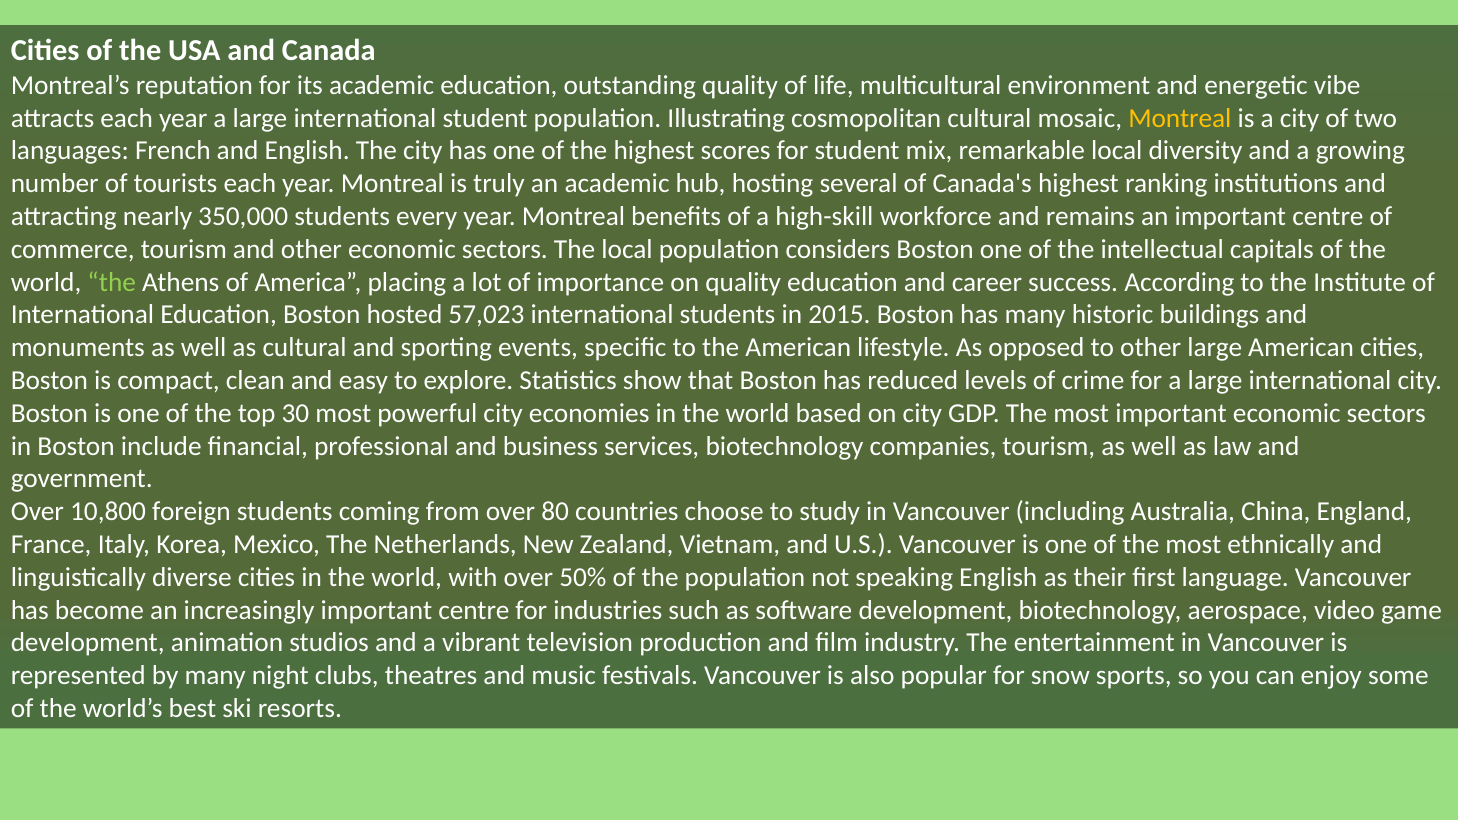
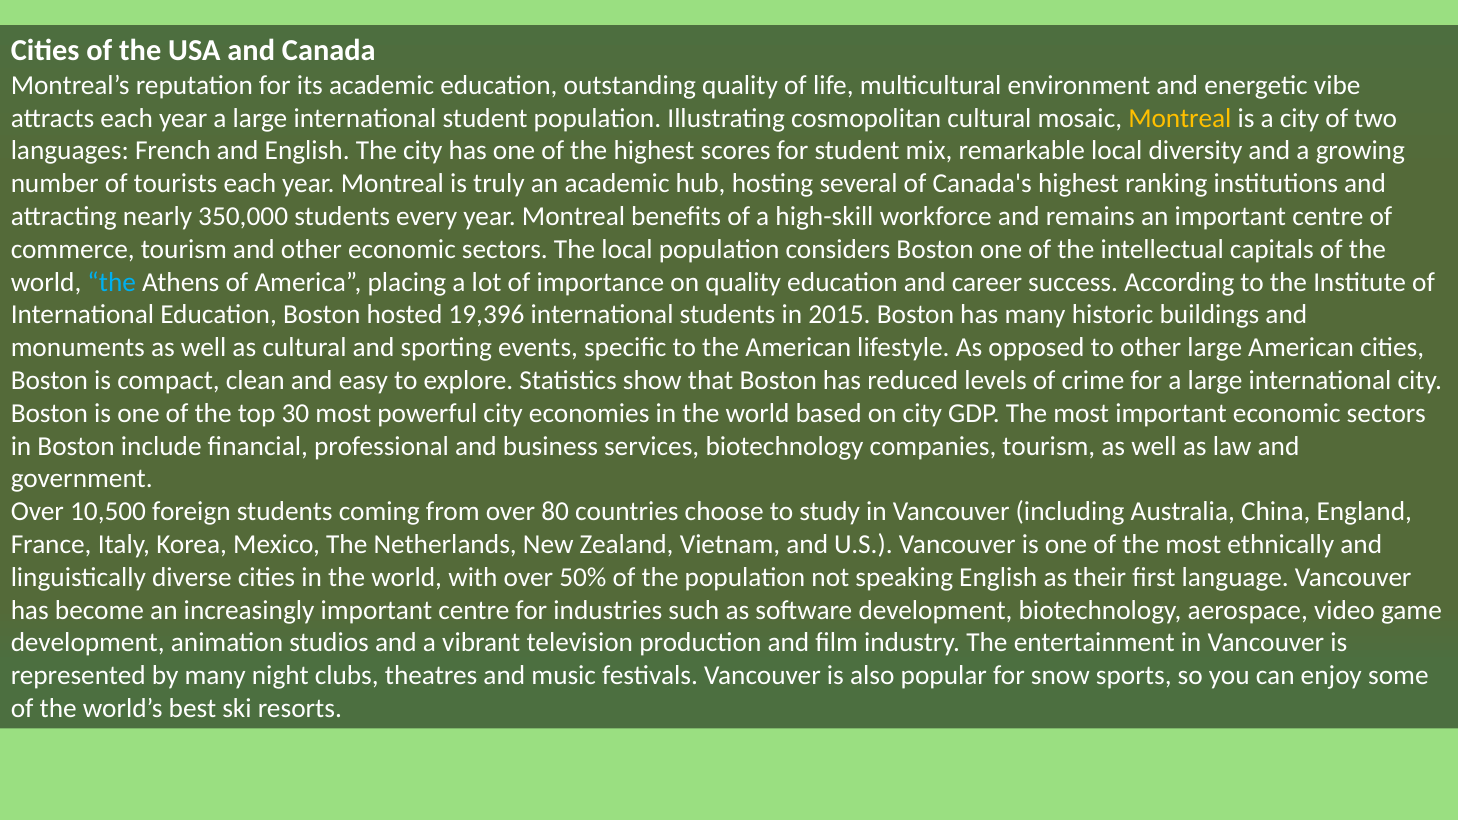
the at (112, 282) colour: light green -> light blue
57,023: 57,023 -> 19,396
10,800: 10,800 -> 10,500
